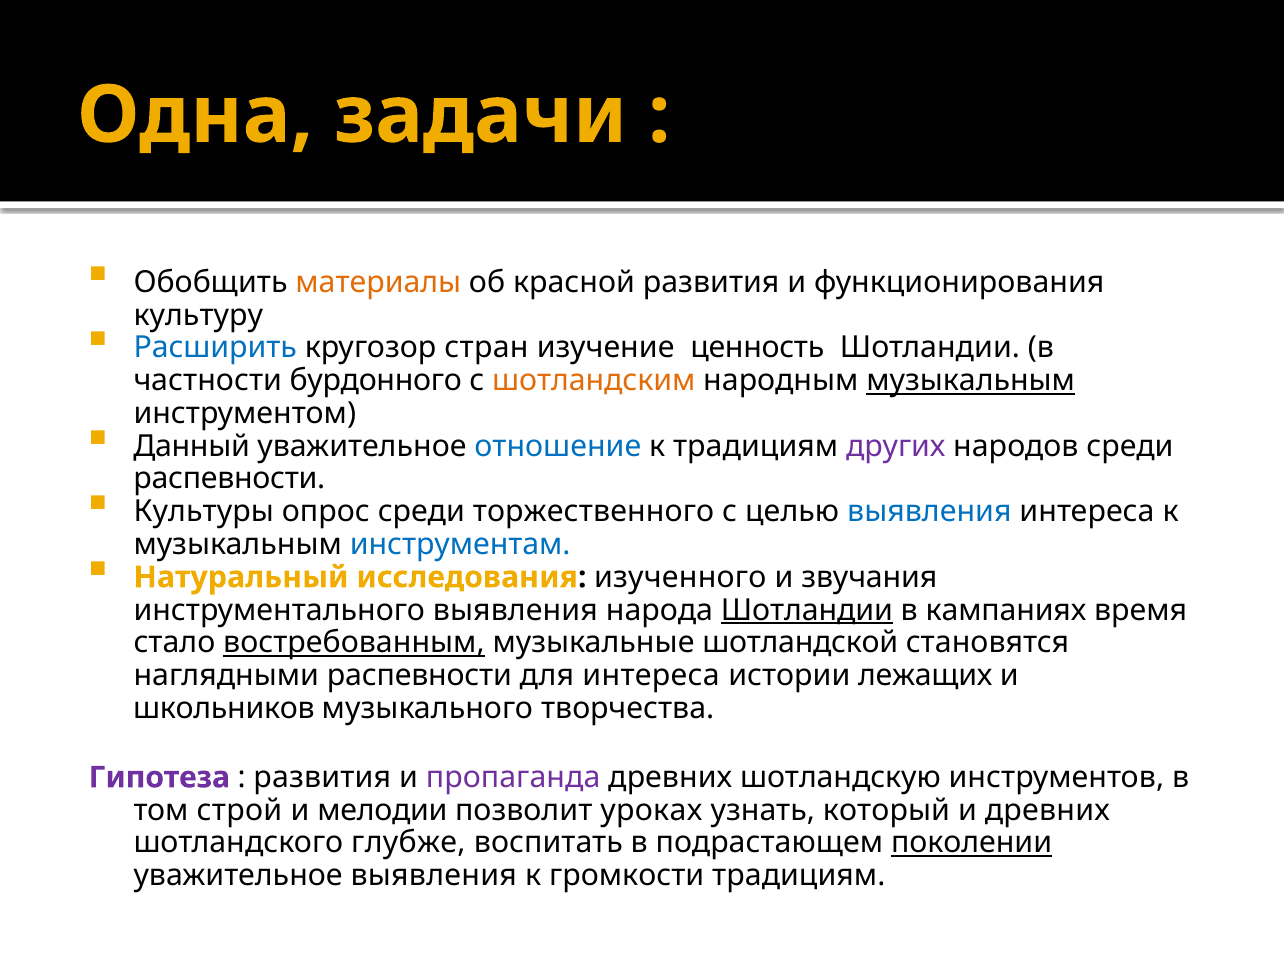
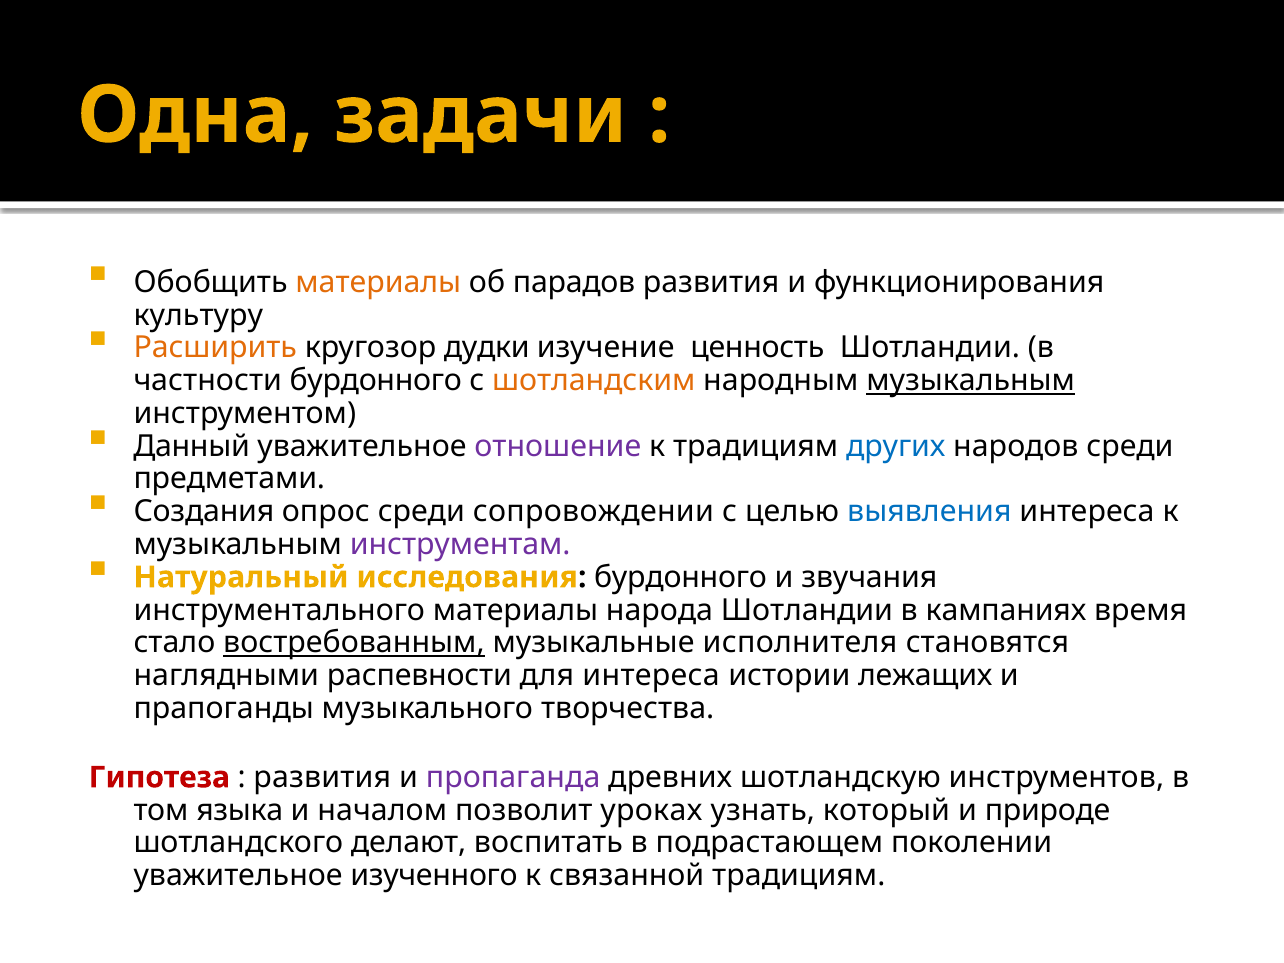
красной: красной -> парадов
Расширить colour: blue -> orange
стран: стран -> дудки
отношение colour: blue -> purple
других colour: purple -> blue
распевности at (229, 479): распевности -> предметами
Культуры: Культуры -> Создания
торжественного: торжественного -> сопровождении
инструментам colour: blue -> purple
исследования изученного: изученного -> бурдонного
инструментального выявления: выявления -> материалы
Шотландии at (807, 610) underline: present -> none
шотландской: шотландской -> исполнителя
школьников: школьников -> прапоганды
Гипотеза colour: purple -> red
строй: строй -> языка
мелодии: мелодии -> началом
и древних: древних -> природе
глубже: глубже -> делают
поколении underline: present -> none
уважительное выявления: выявления -> изученного
громкости: громкости -> связанной
